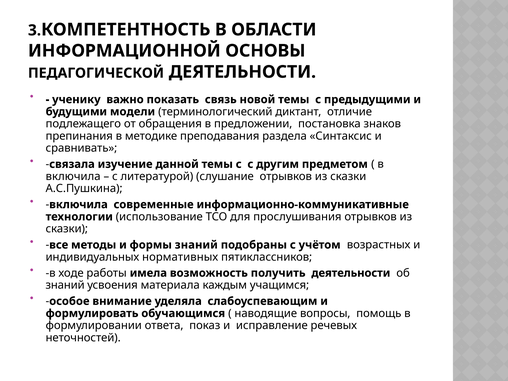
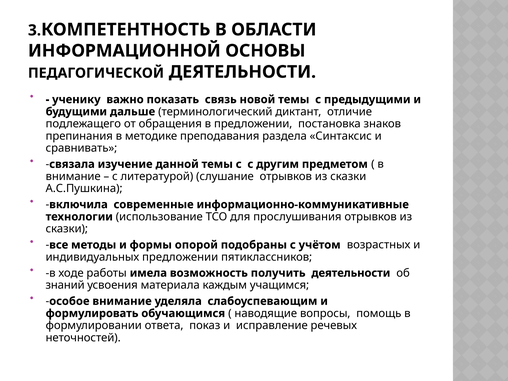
модели: модели -> дальше
включила at (73, 176): включила -> внимание
формы знаний: знаний -> опорой
индивидуальных нормативных: нормативных -> предложении
